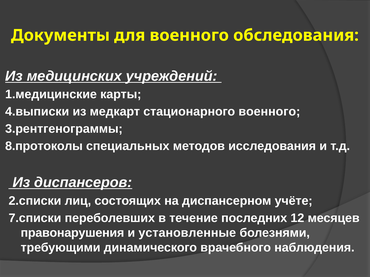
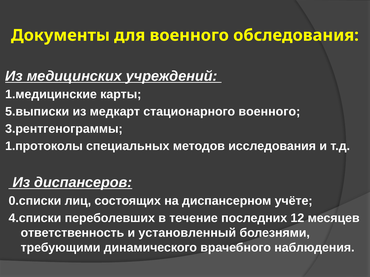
4.выписки: 4.выписки -> 5.выписки
8.протоколы: 8.протоколы -> 1.протоколы
2.списки: 2.списки -> 0.списки
7.списки: 7.списки -> 4.списки
правонарушения: правонарушения -> ответственность
установленные: установленные -> установленный
